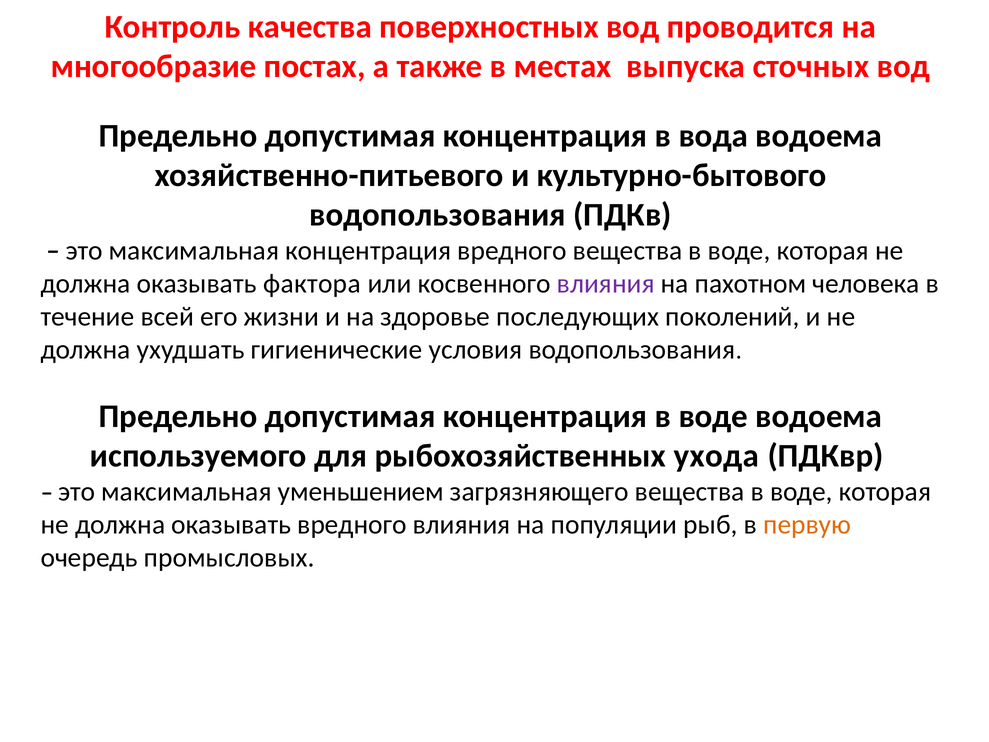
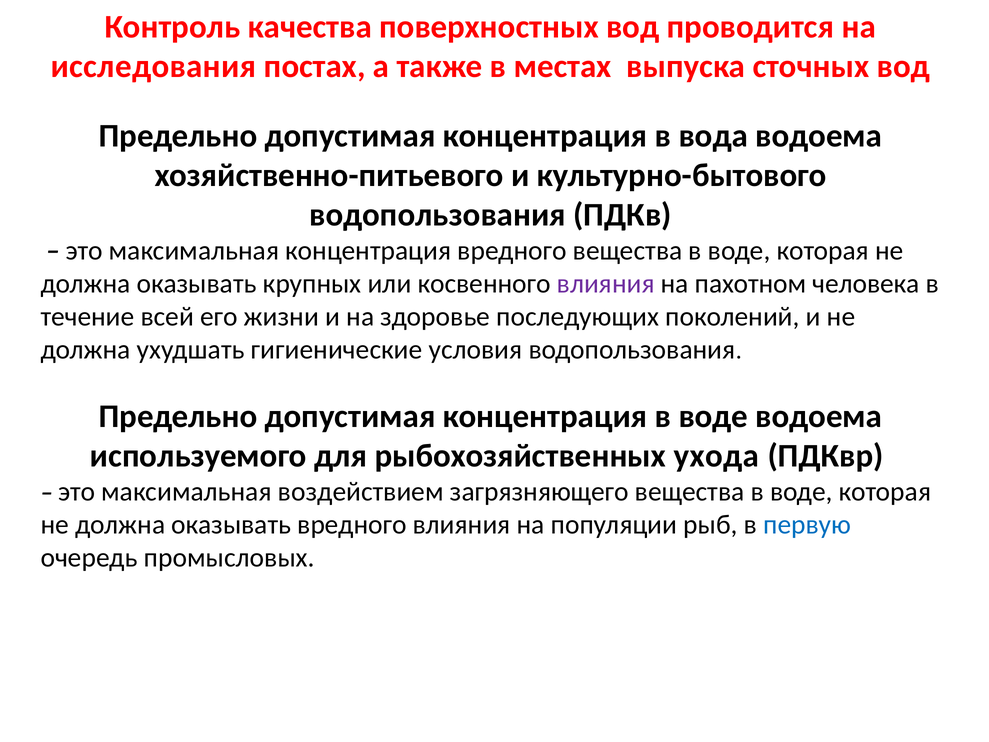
многообразие: многообразие -> исследования
фактора: фактора -> крупных
уменьшением: уменьшением -> воздействием
первую colour: orange -> blue
